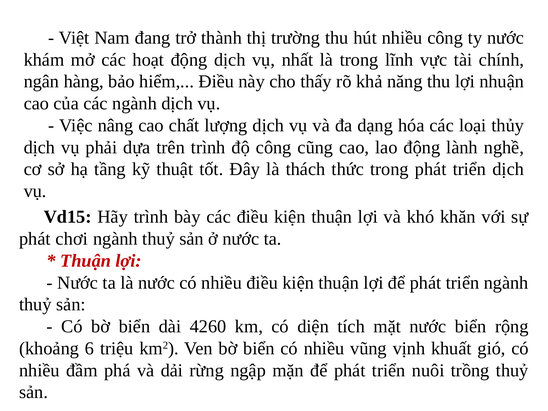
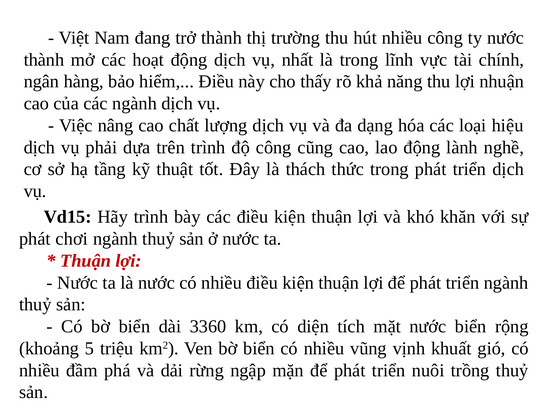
khám at (44, 60): khám -> thành
thủy: thủy -> hiệu
4260: 4260 -> 3360
6: 6 -> 5
